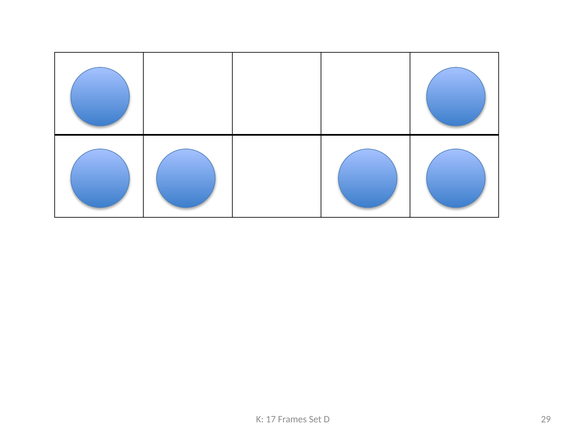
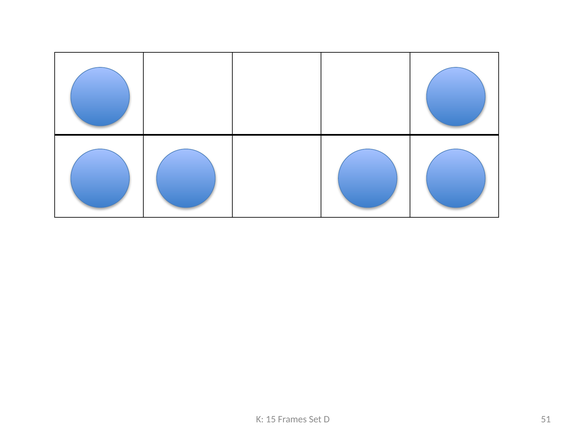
17: 17 -> 15
29: 29 -> 51
